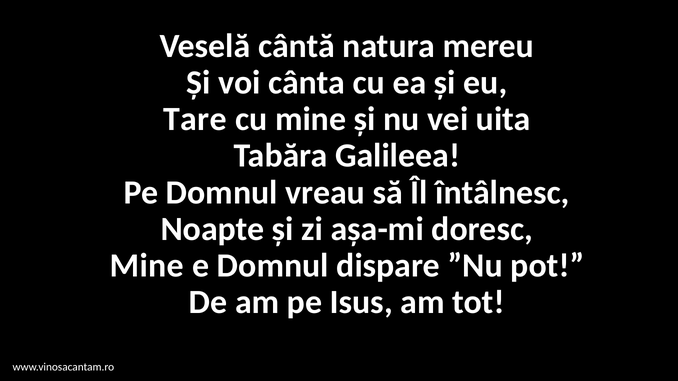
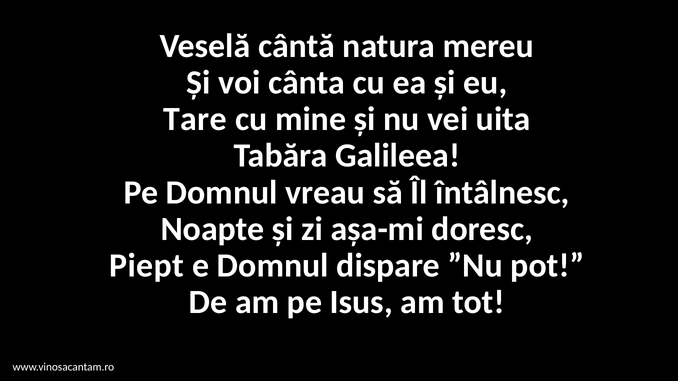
Mine at (147, 266): Mine -> Piept
